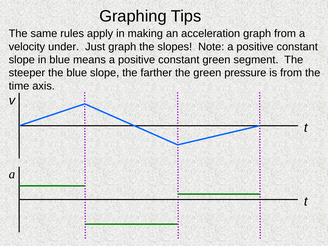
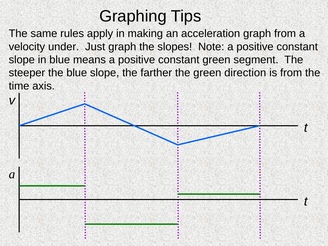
pressure: pressure -> direction
